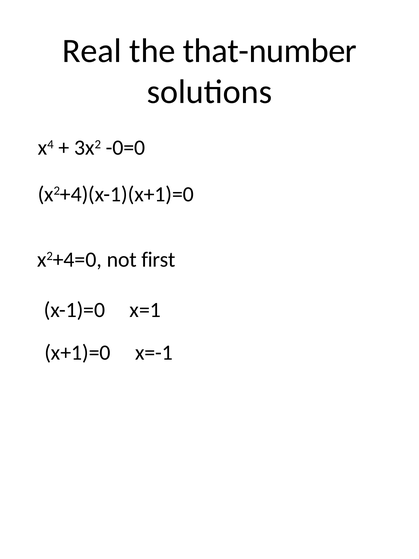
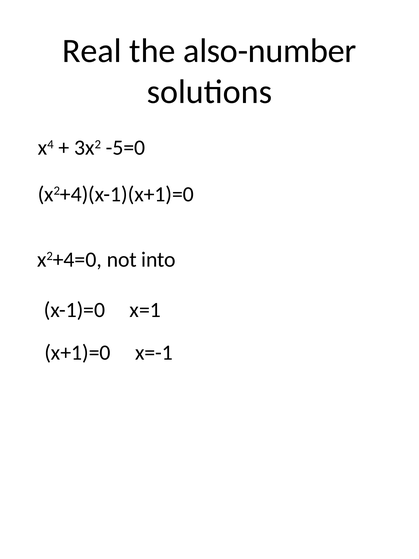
that-number: that-number -> also-number
-0=0: -0=0 -> -5=0
first: first -> into
